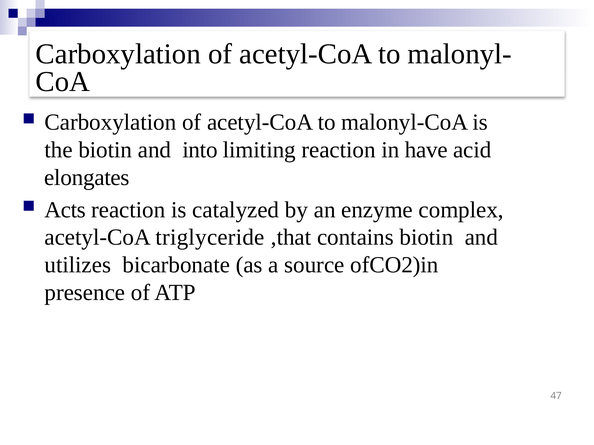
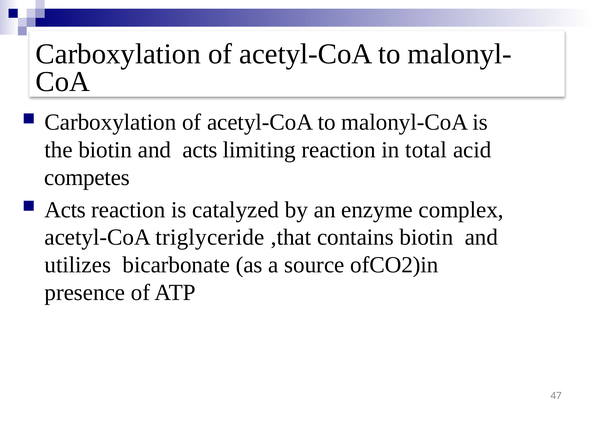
and into: into -> acts
have: have -> total
elongates: elongates -> competes
